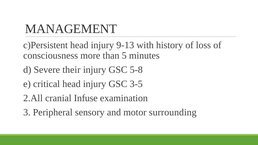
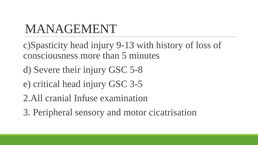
c)Persistent: c)Persistent -> c)Spasticity
surrounding: surrounding -> cicatrisation
